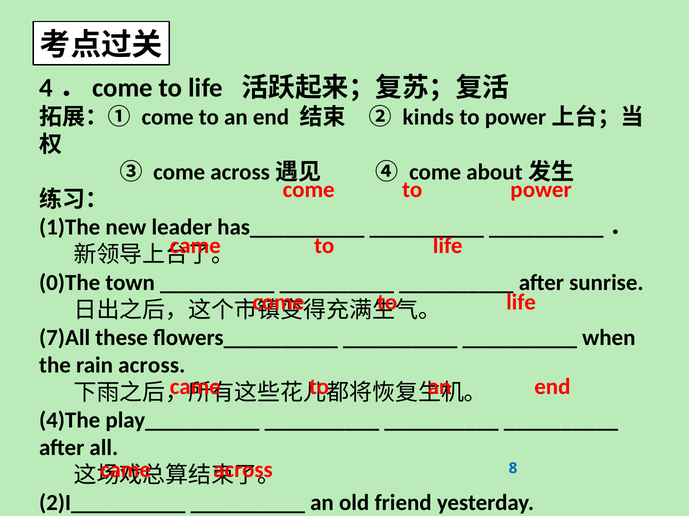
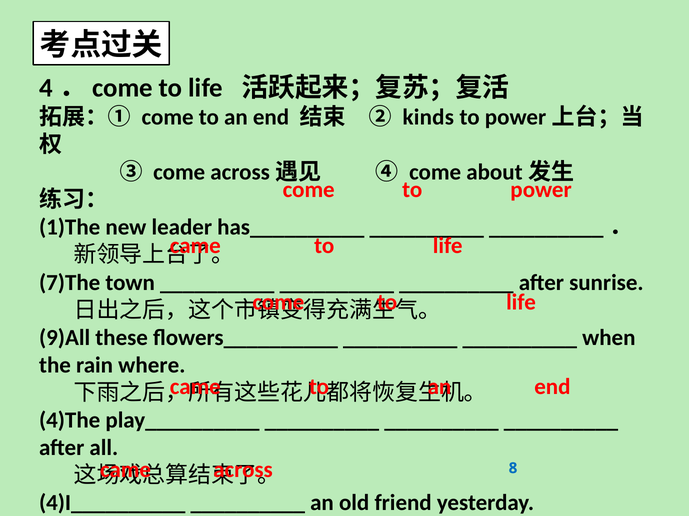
0)The: 0)The -> 7)The
7)All: 7)All -> 9)All
rain across: across -> where
2)I__________: 2)I__________ -> 4)I__________
